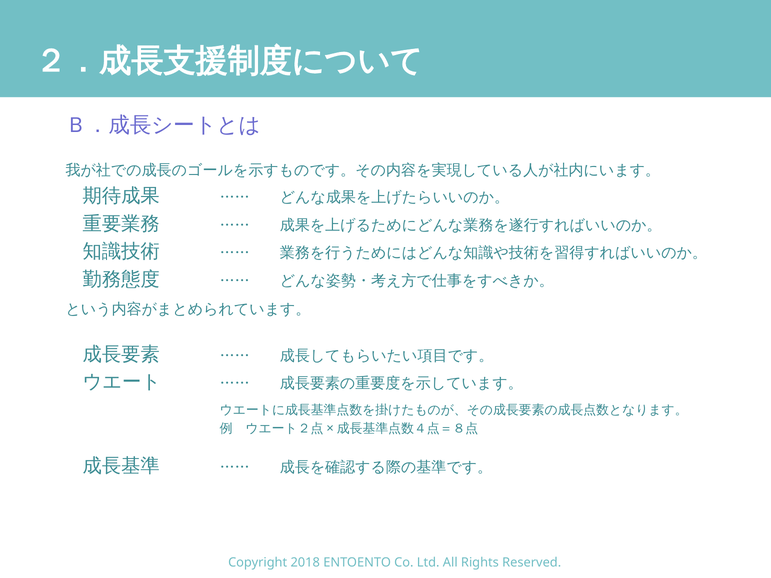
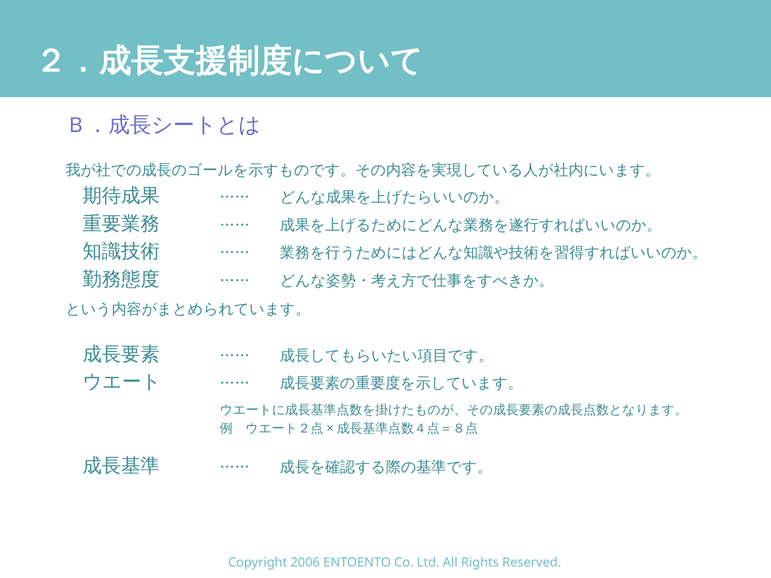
2018: 2018 -> 2006
